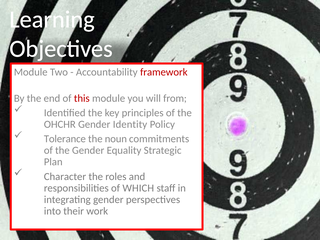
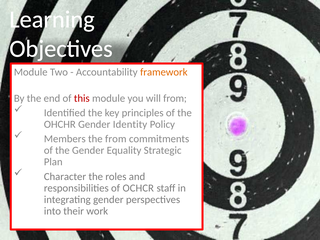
framework colour: red -> orange
Tolerance: Tolerance -> Members
the noun: noun -> from
WHICH: WHICH -> OCHCR
